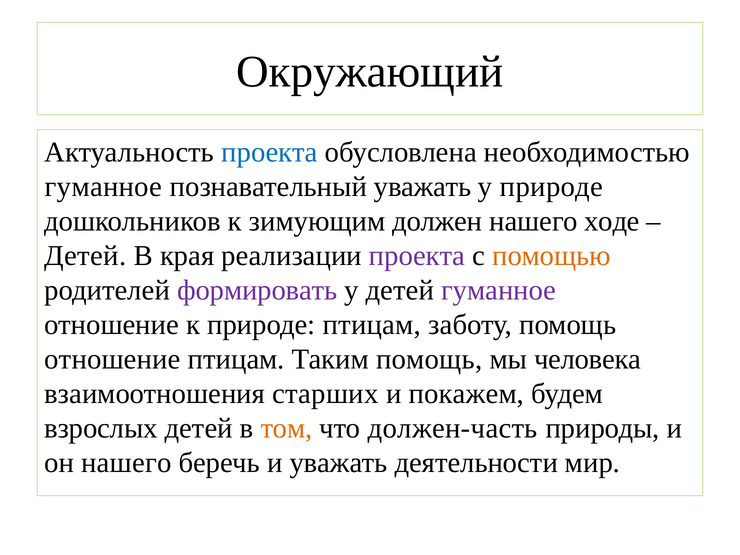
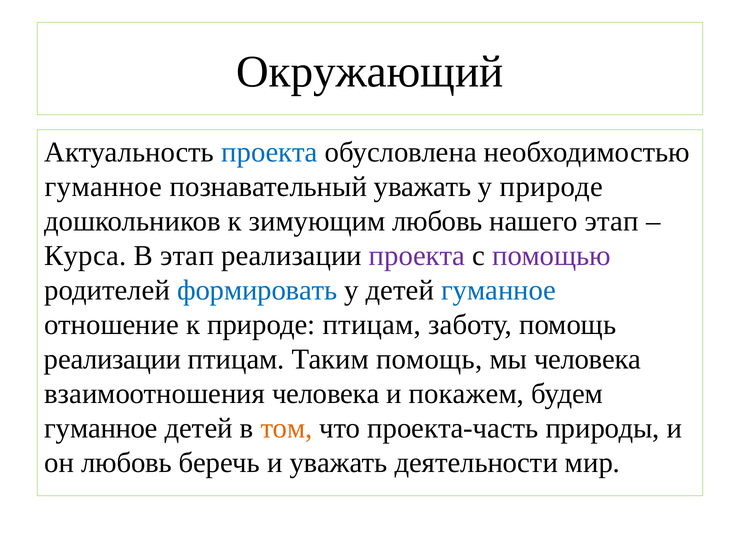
зимующим должен: должен -> любовь
нашего ходе: ходе -> этап
Детей at (85, 256): Детей -> Курса
В края: края -> этап
помощью colour: orange -> purple
формировать colour: purple -> blue
гуманное at (498, 290) colour: purple -> blue
отношение at (112, 359): отношение -> реализации
взаимоотношения старших: старших -> человека
взрослых at (101, 428): взрослых -> гуманное
должен-часть: должен-часть -> проекта-часть
он нашего: нашего -> любовь
